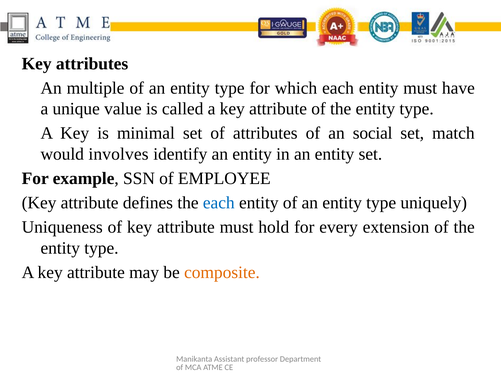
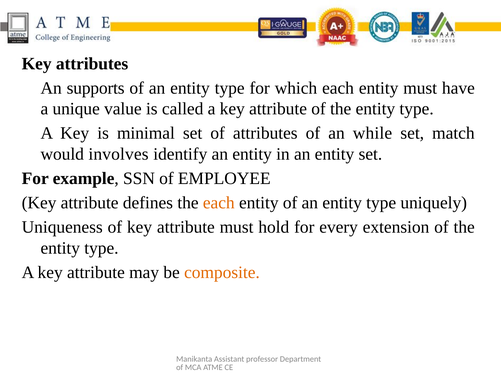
multiple: multiple -> supports
social: social -> while
each at (219, 203) colour: blue -> orange
